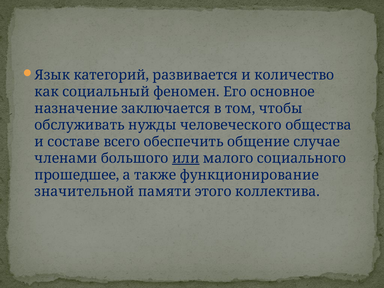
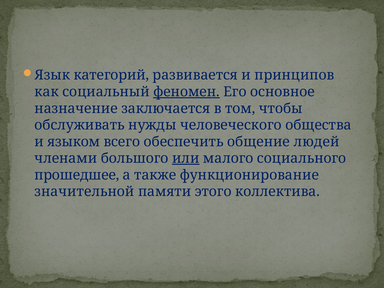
количество: количество -> принципов
феномен underline: none -> present
составе: составе -> языком
случае: случае -> людей
